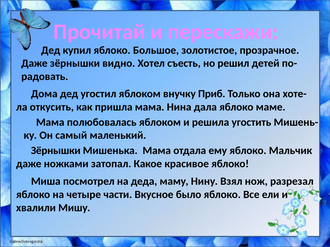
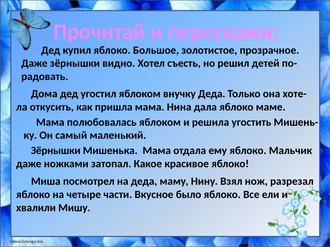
внучку Приб: Приб -> Деда
